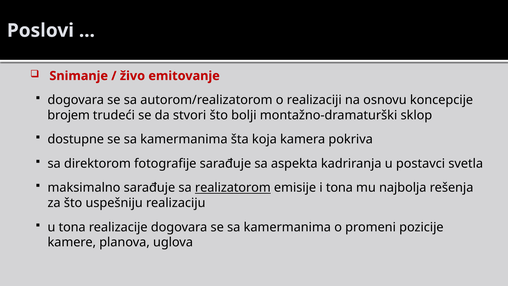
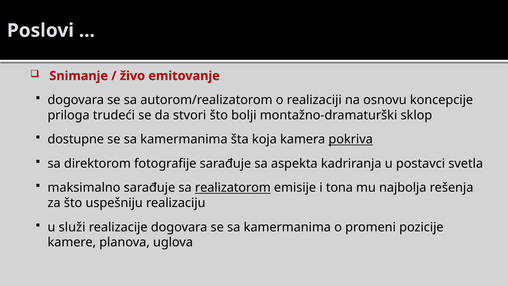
brojem: brojem -> priloga
pokriva underline: none -> present
u tona: tona -> služi
